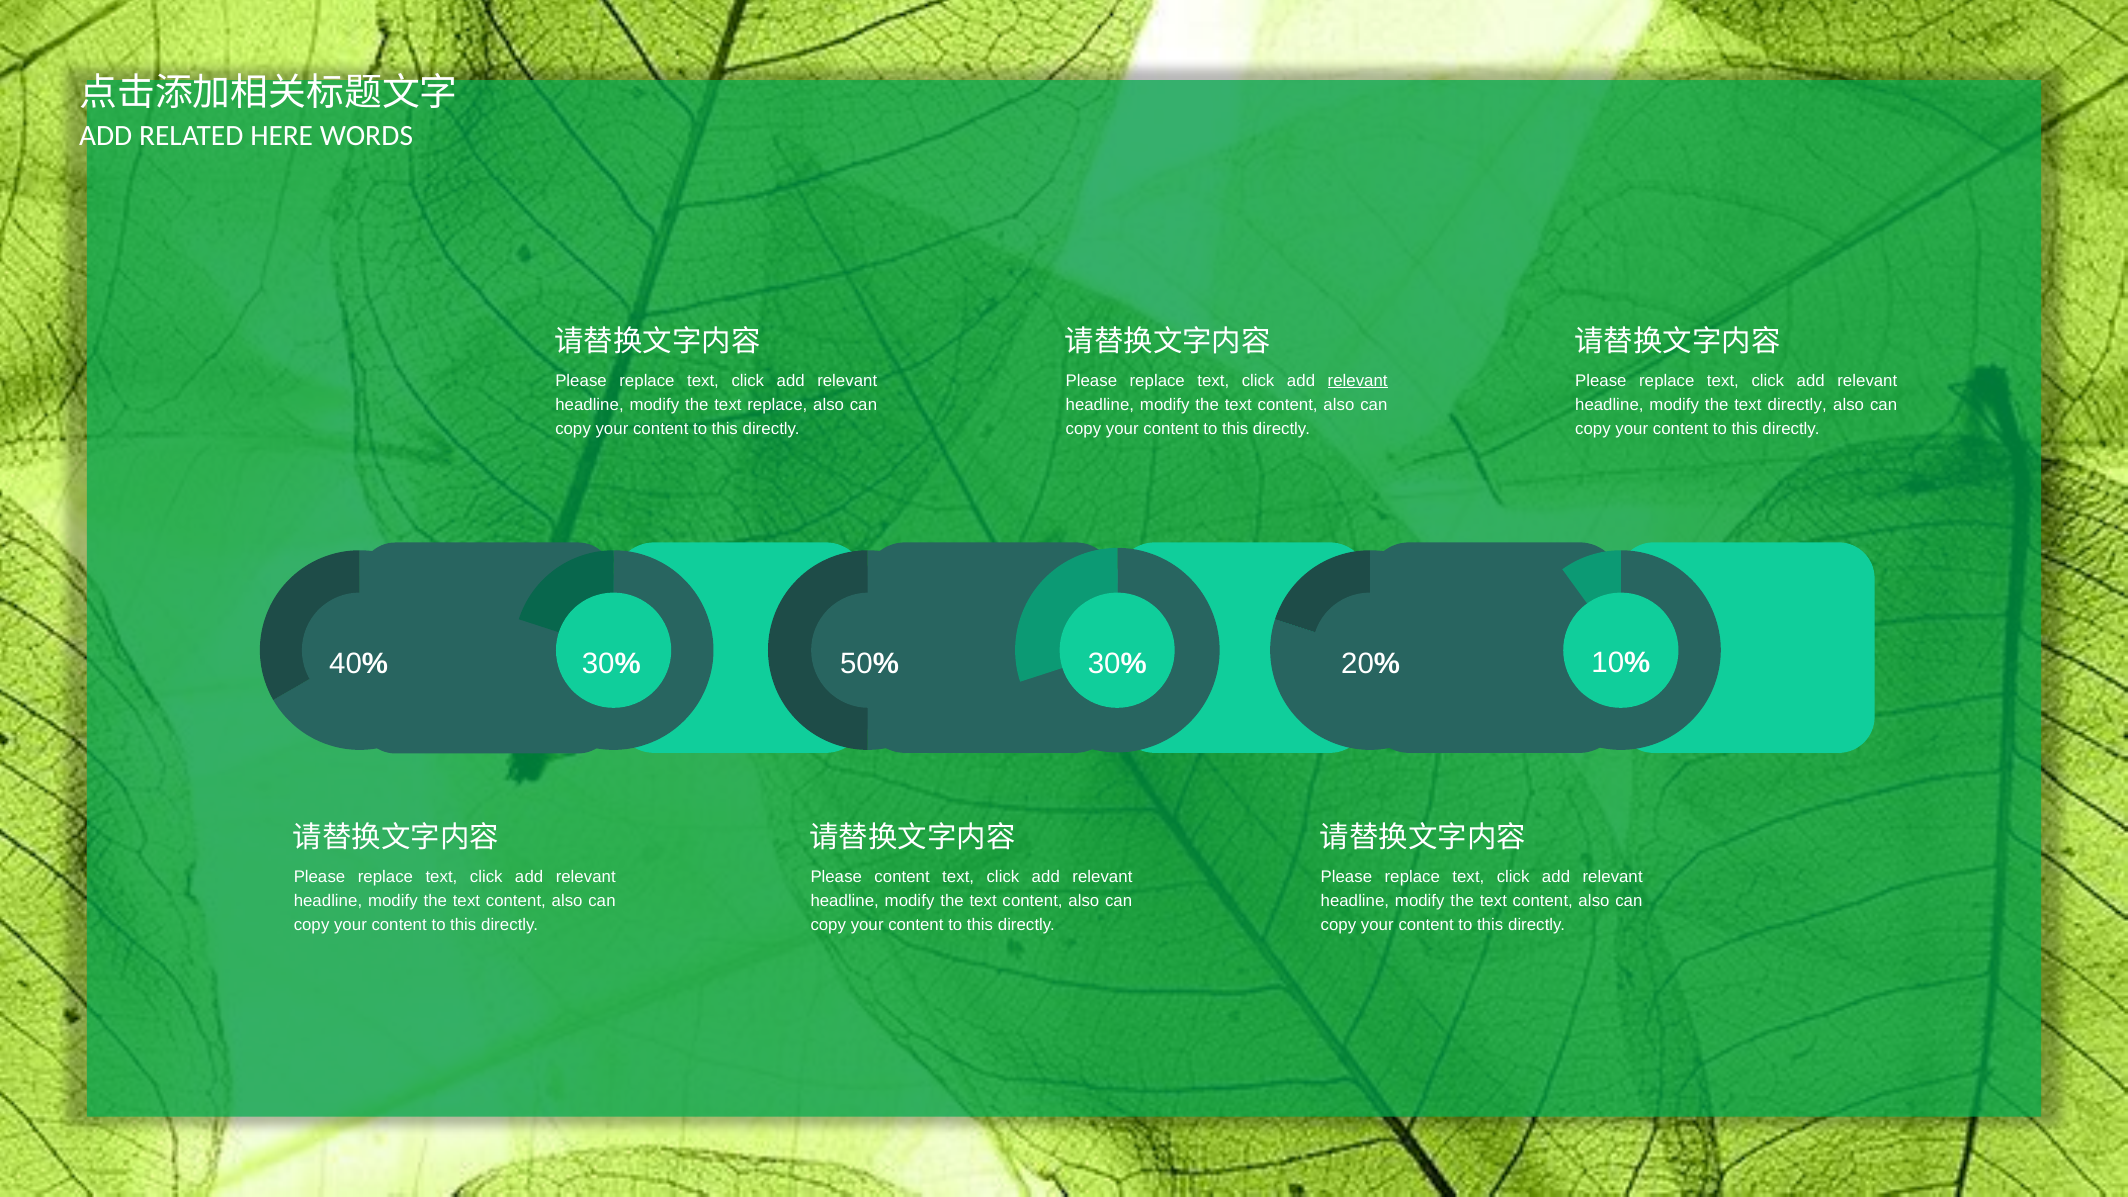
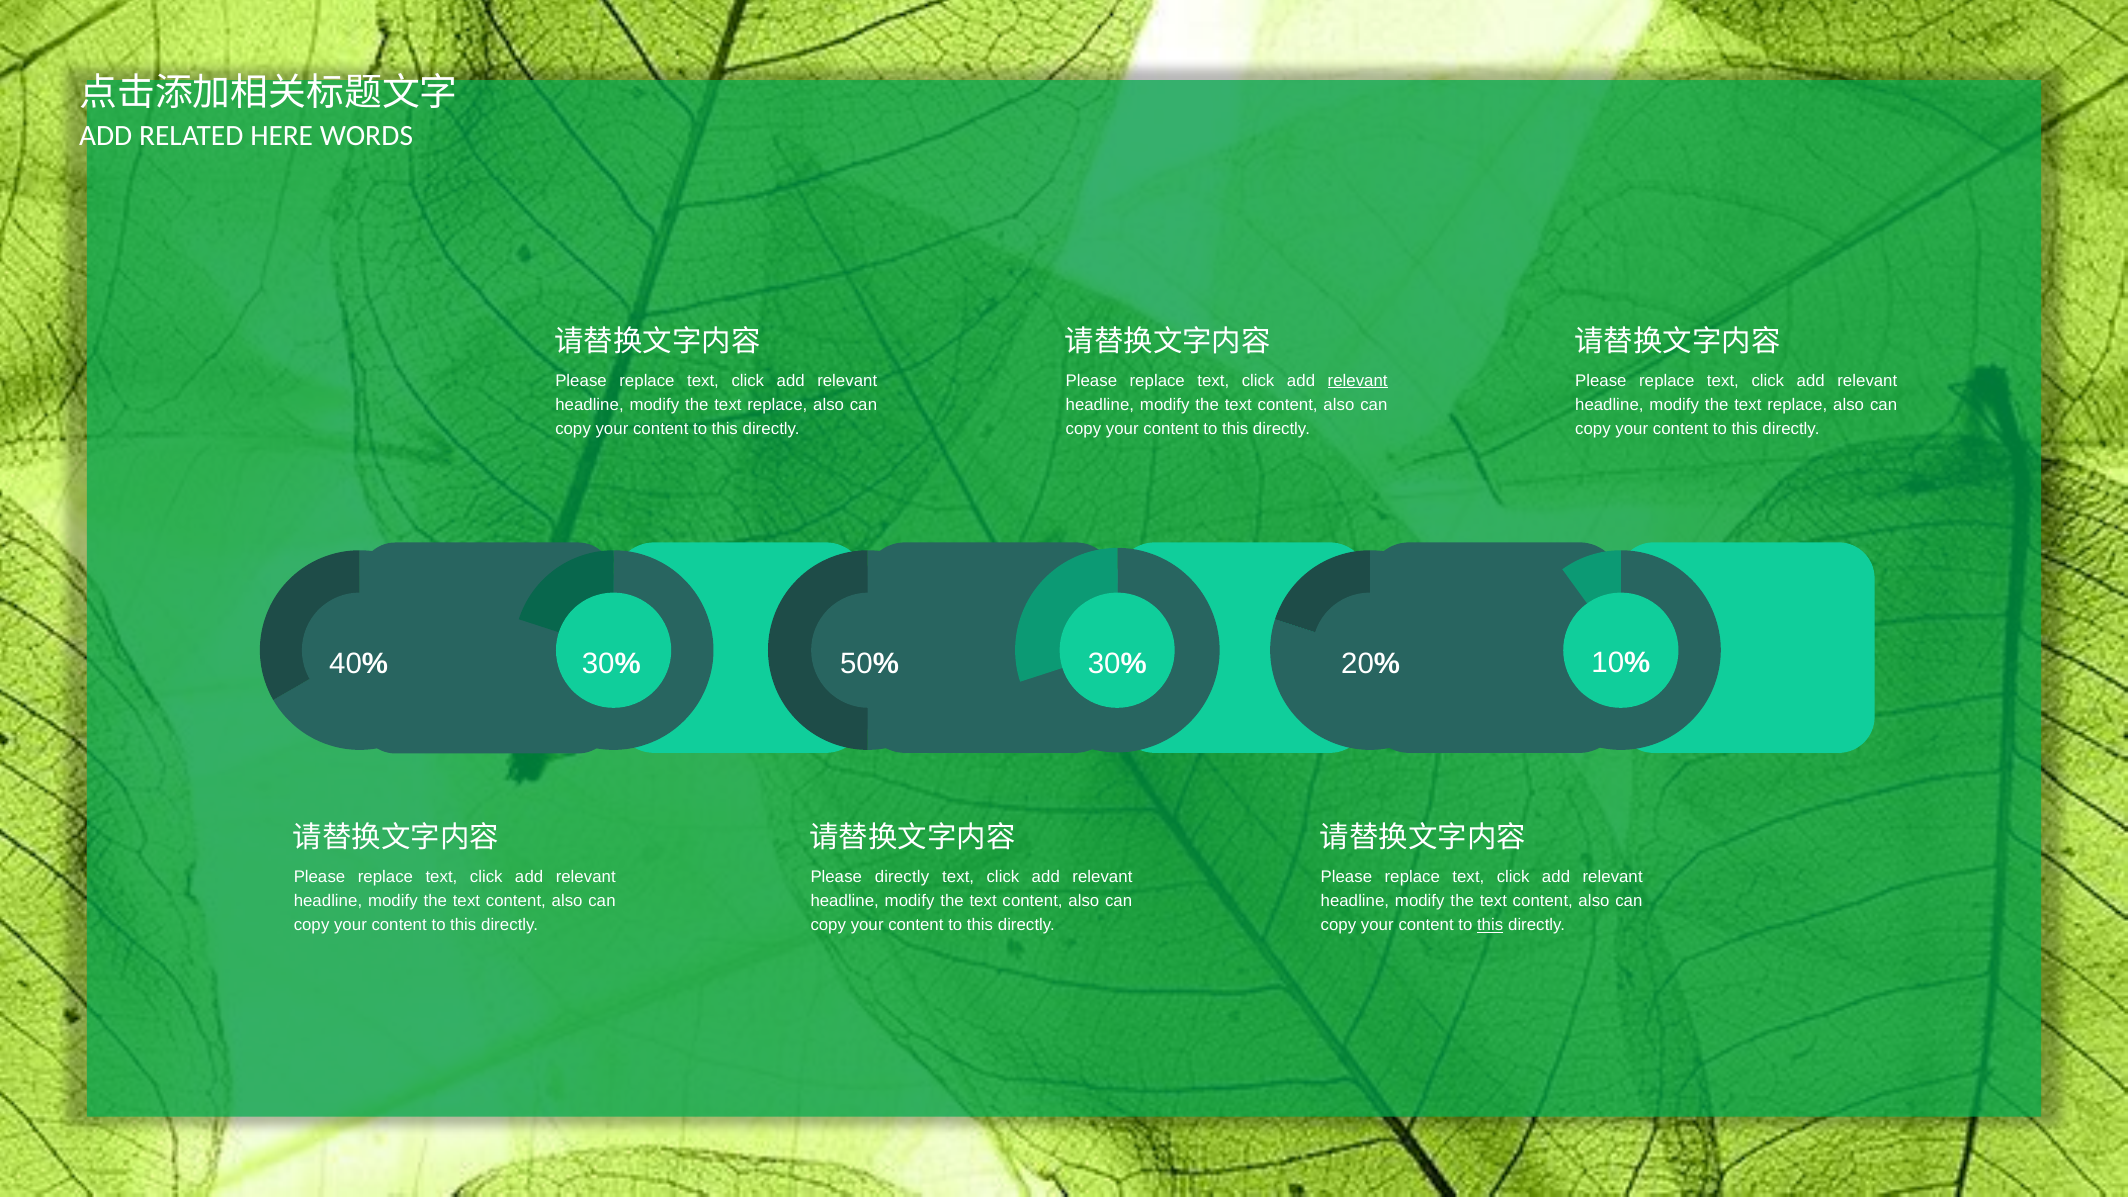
directly at (1797, 405): directly -> replace
Please content: content -> directly
this at (1490, 925) underline: none -> present
